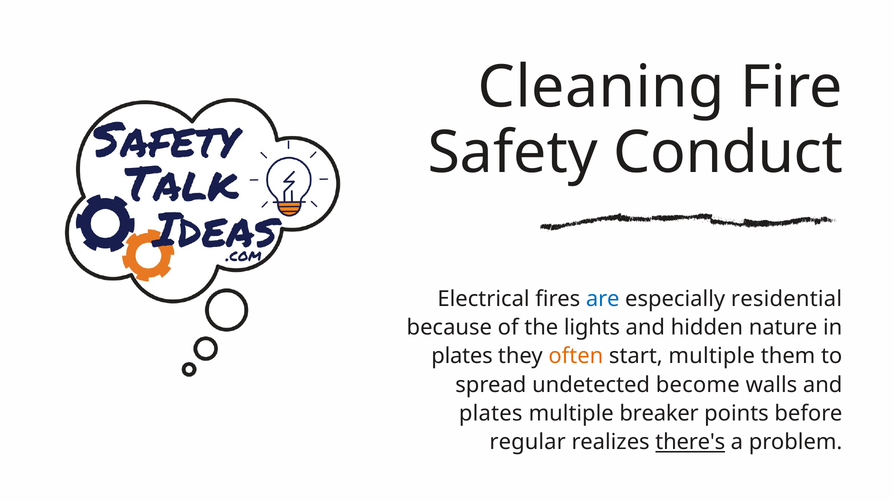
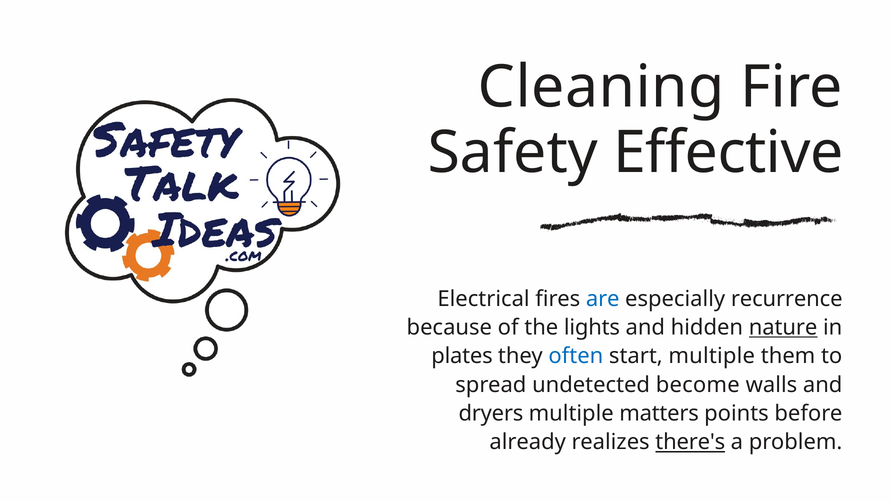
Conduct: Conduct -> Effective
residential: residential -> recurrence
nature underline: none -> present
often colour: orange -> blue
plates at (491, 414): plates -> dryers
breaker: breaker -> matters
regular: regular -> already
